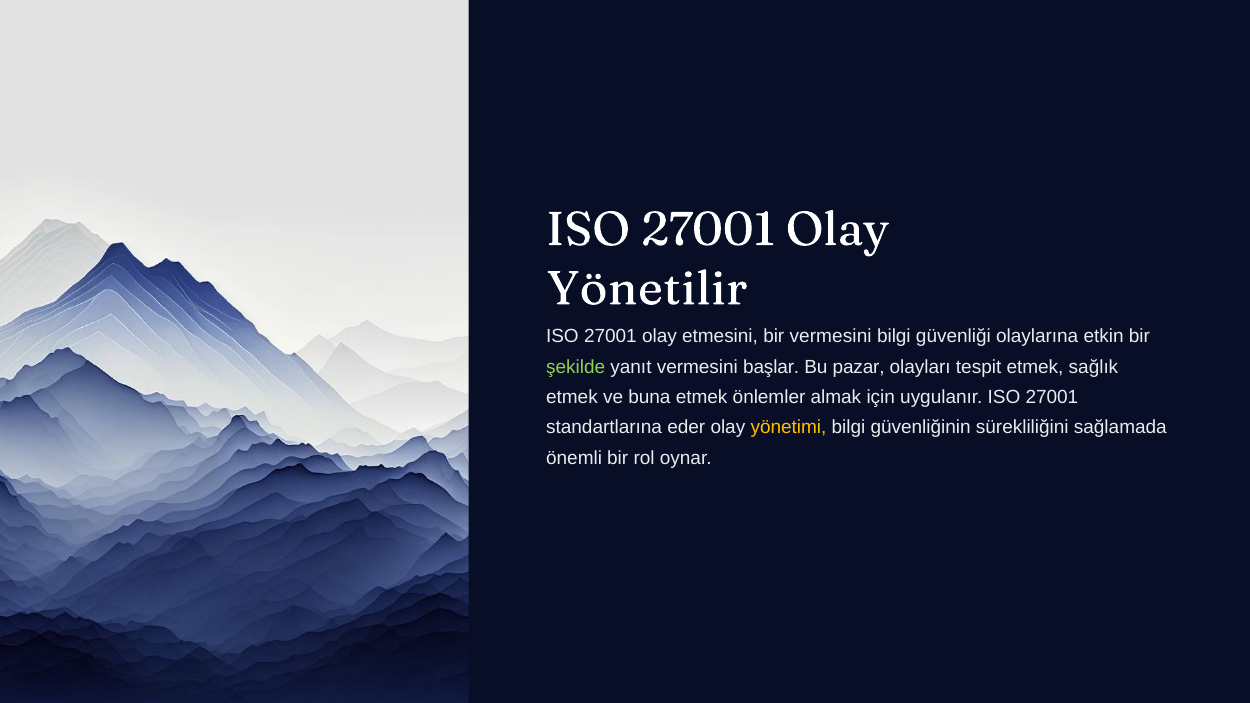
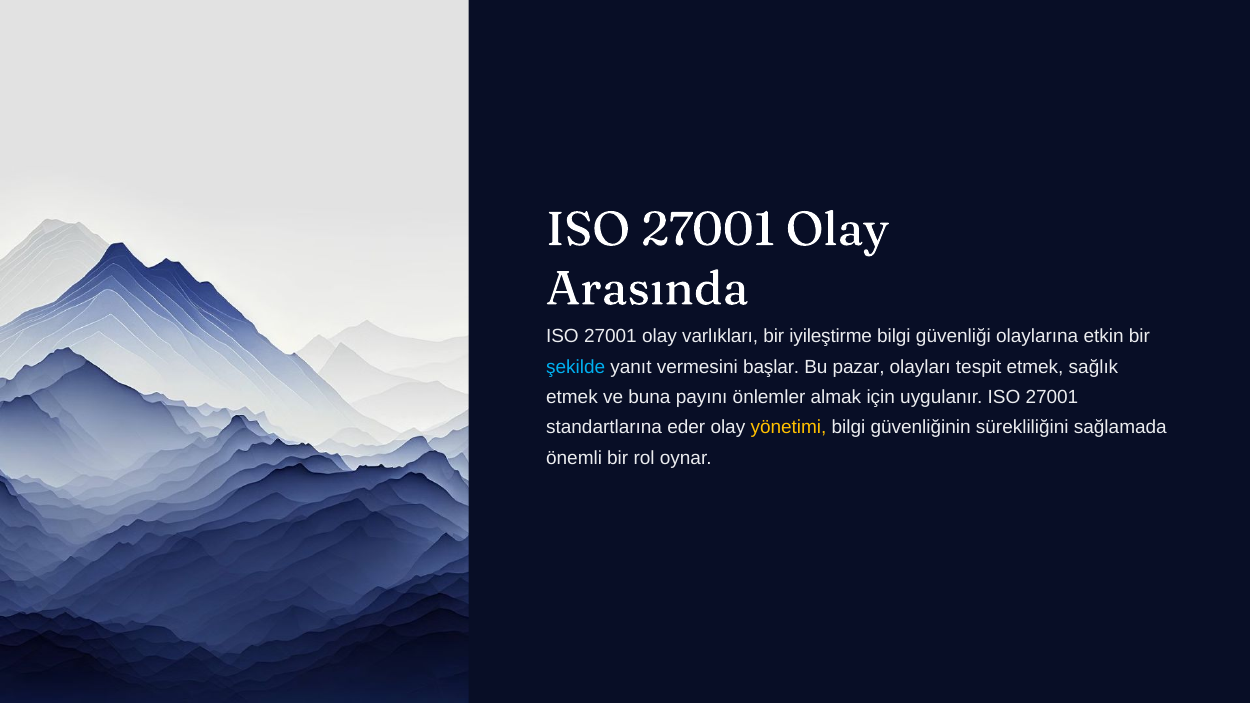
Yönetilir: Yönetilir -> Arasında
etmesini: etmesini -> varlıkları
bir vermesini: vermesini -> iyileştirme
şekilde colour: light green -> light blue
buna etmek: etmek -> payını
